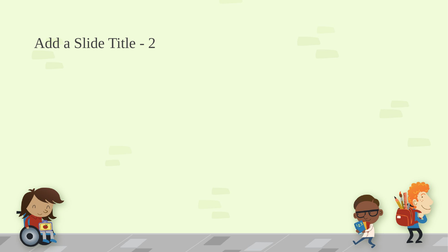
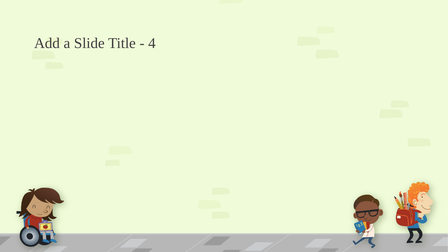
2: 2 -> 4
